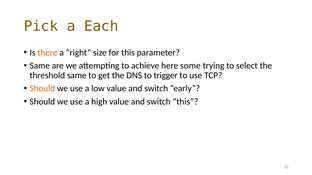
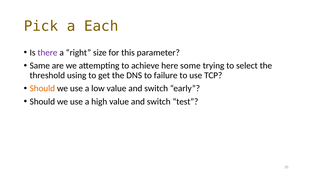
there colour: orange -> purple
threshold same: same -> using
trigger: trigger -> failure
switch this: this -> test
